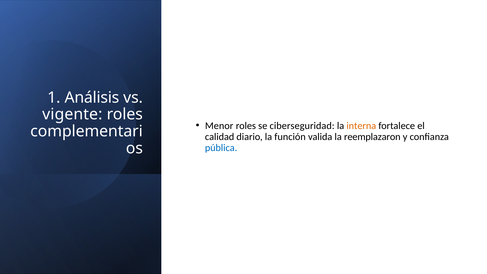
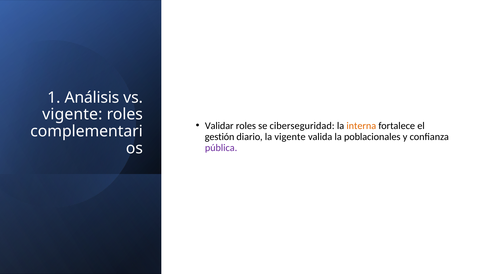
Menor: Menor -> Validar
calidad: calidad -> gestión
la función: función -> vigente
reemplazaron: reemplazaron -> poblacionales
pública colour: blue -> purple
